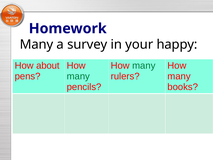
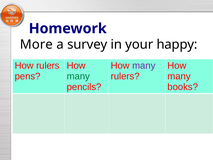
Many at (36, 44): Many -> More
How about: about -> rulers
many at (144, 66) colour: green -> purple
